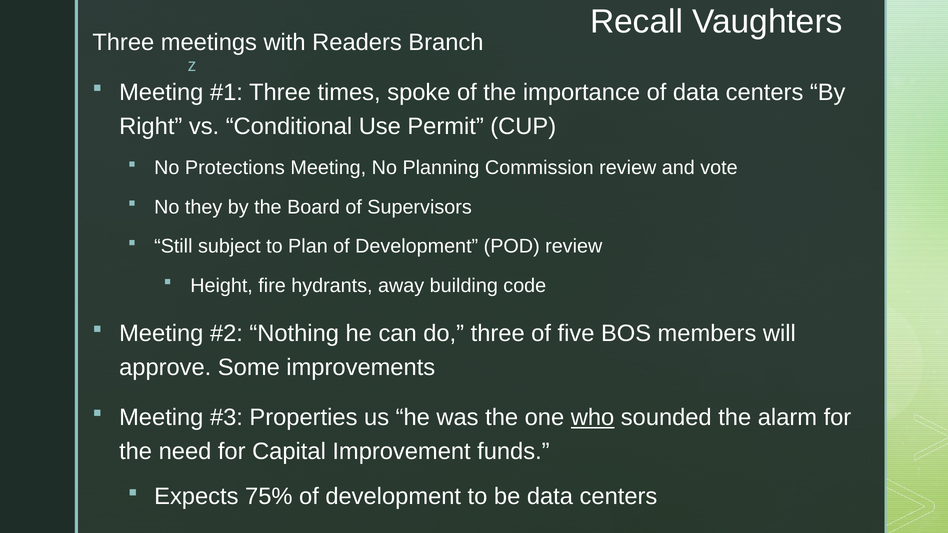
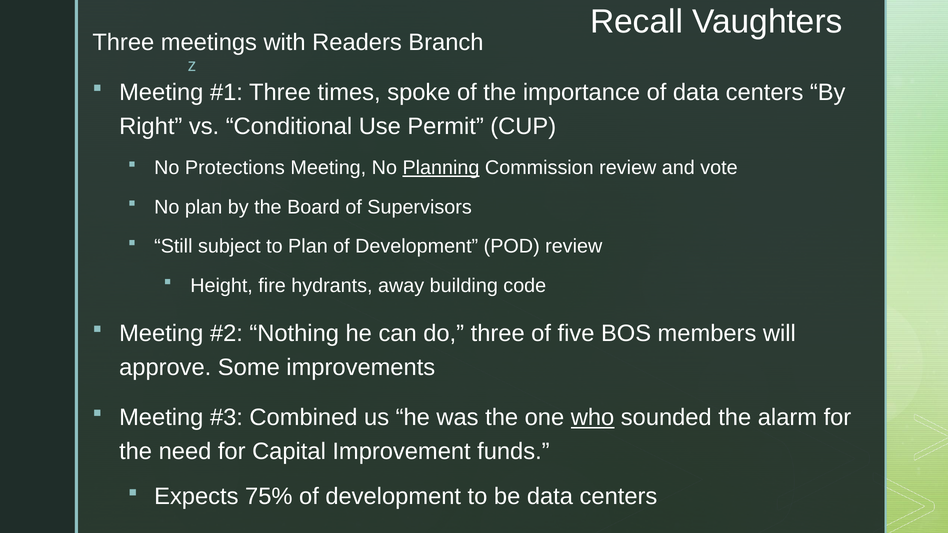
Planning underline: none -> present
No they: they -> plan
Properties: Properties -> Combined
